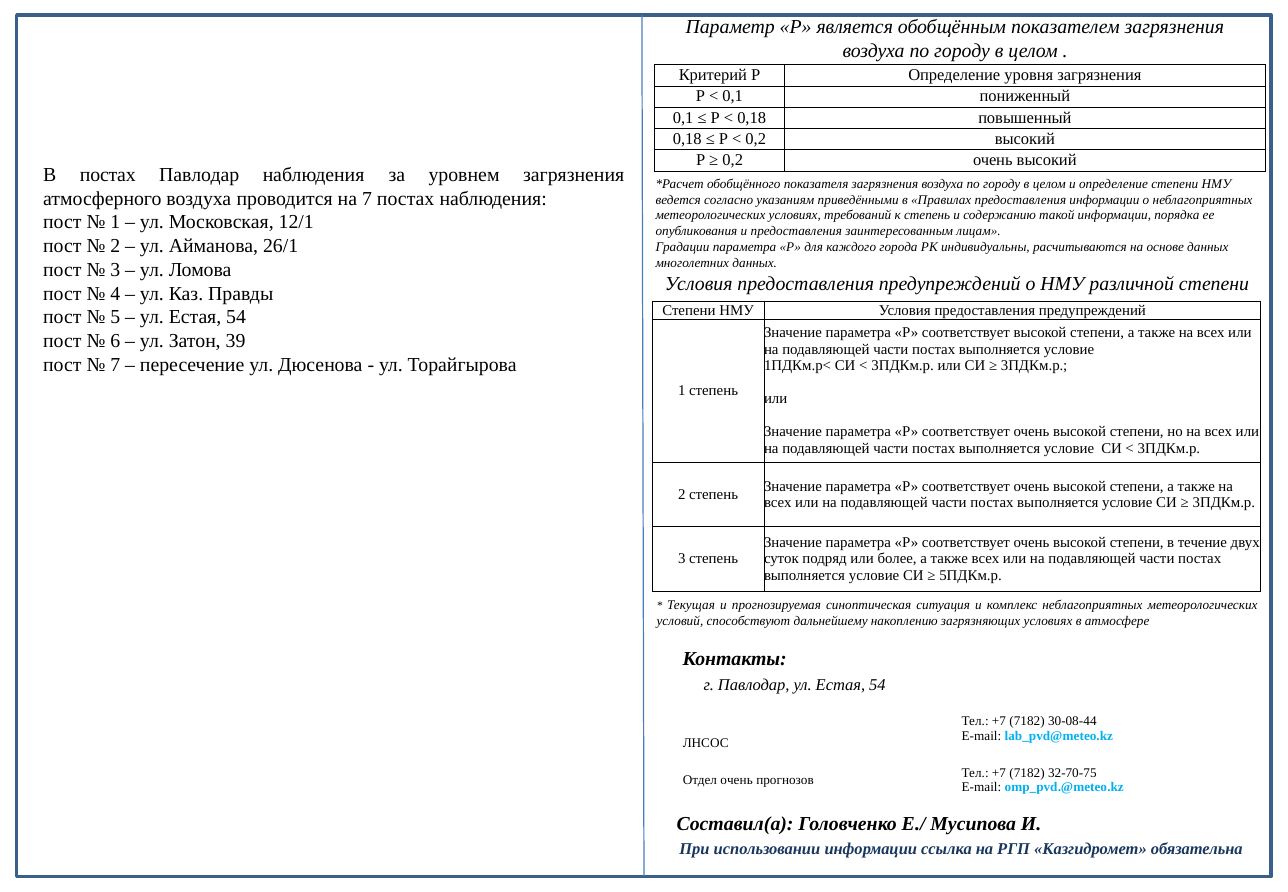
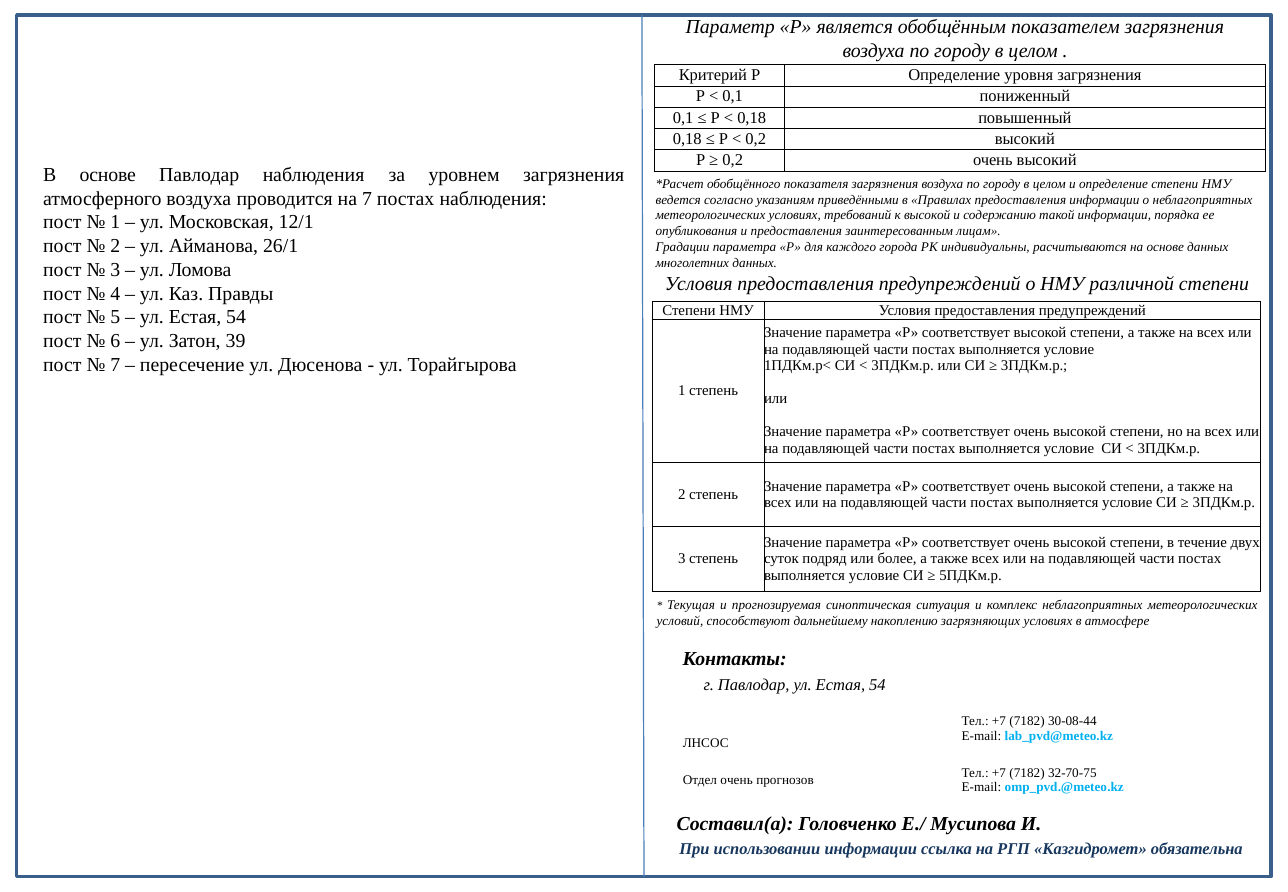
В постах: постах -> основе
к степень: степень -> высокой
